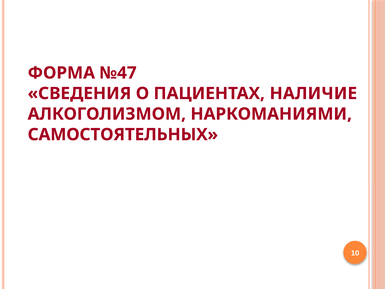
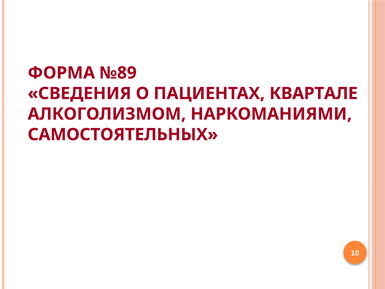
№47: №47 -> №89
НАЛИЧИЕ: НАЛИЧИЕ -> КВАРТАЛЕ
